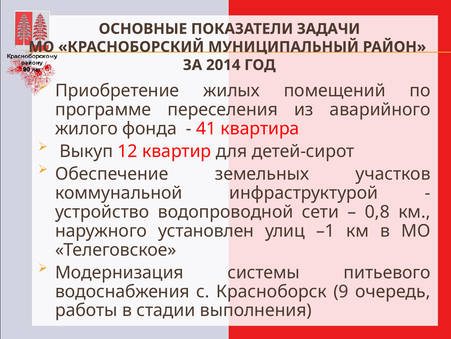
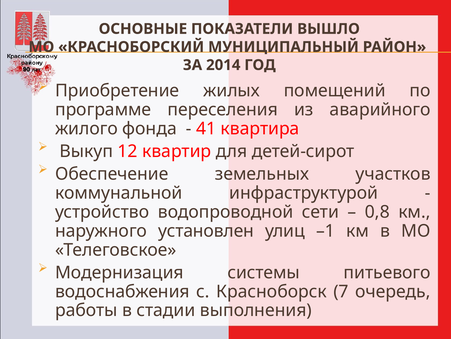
ЗАДАЧИ: ЗАДАЧИ -> ВЫШЛО
9: 9 -> 7
